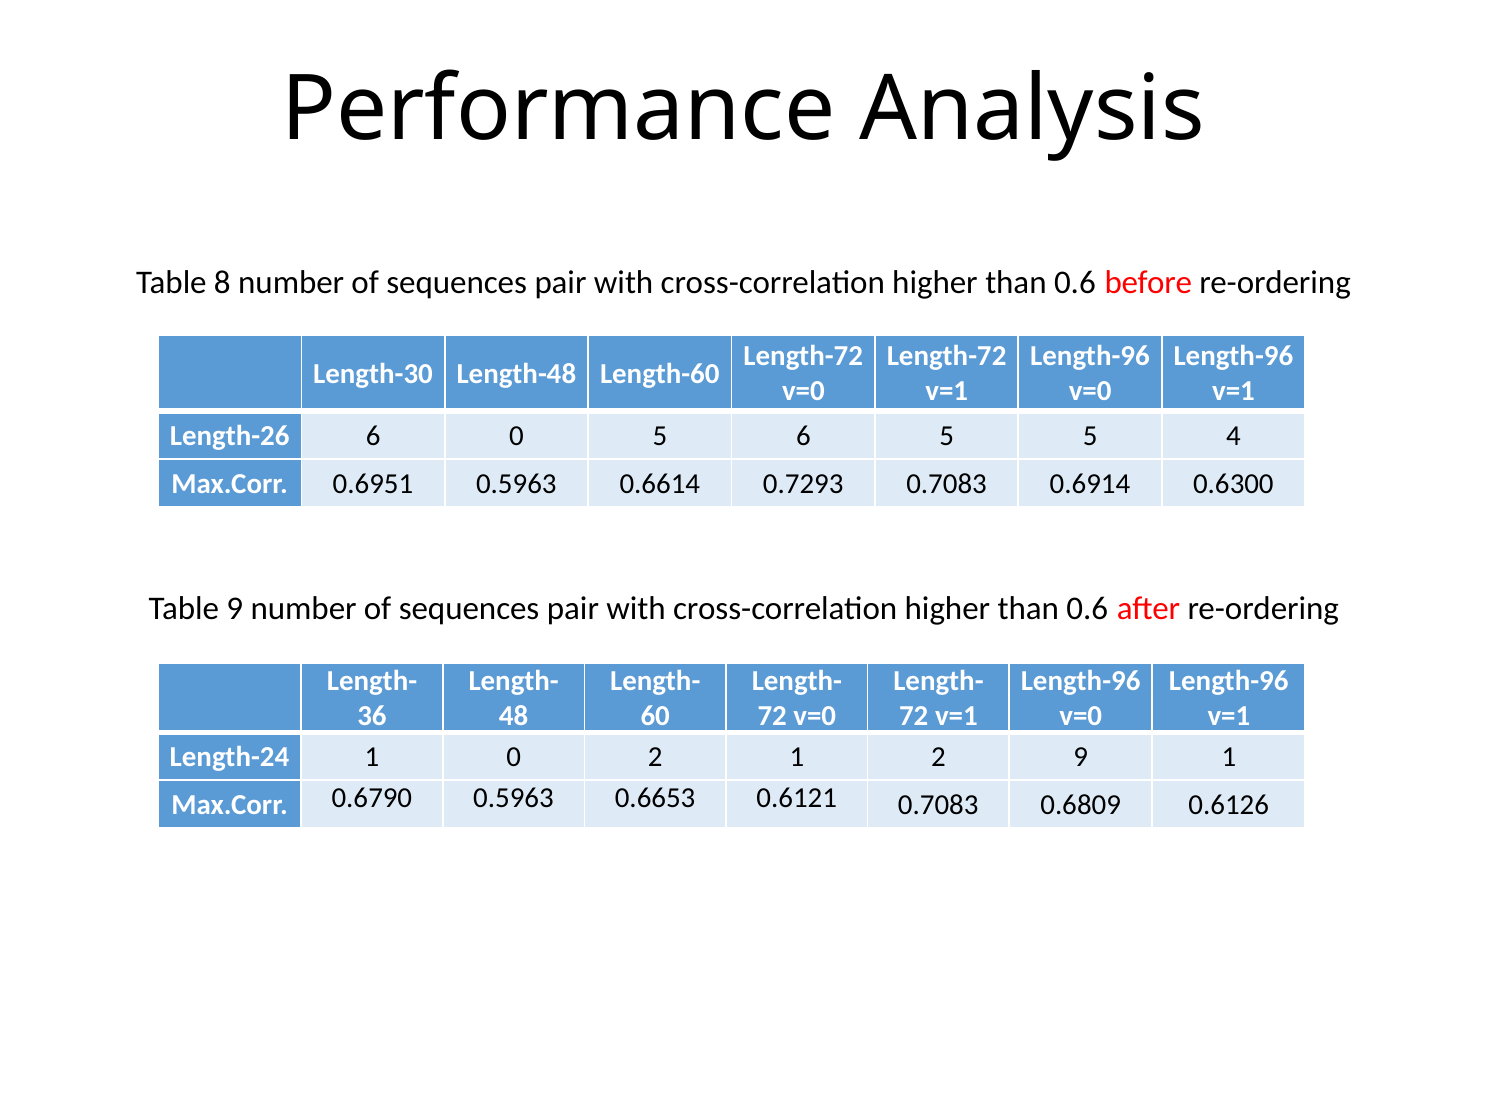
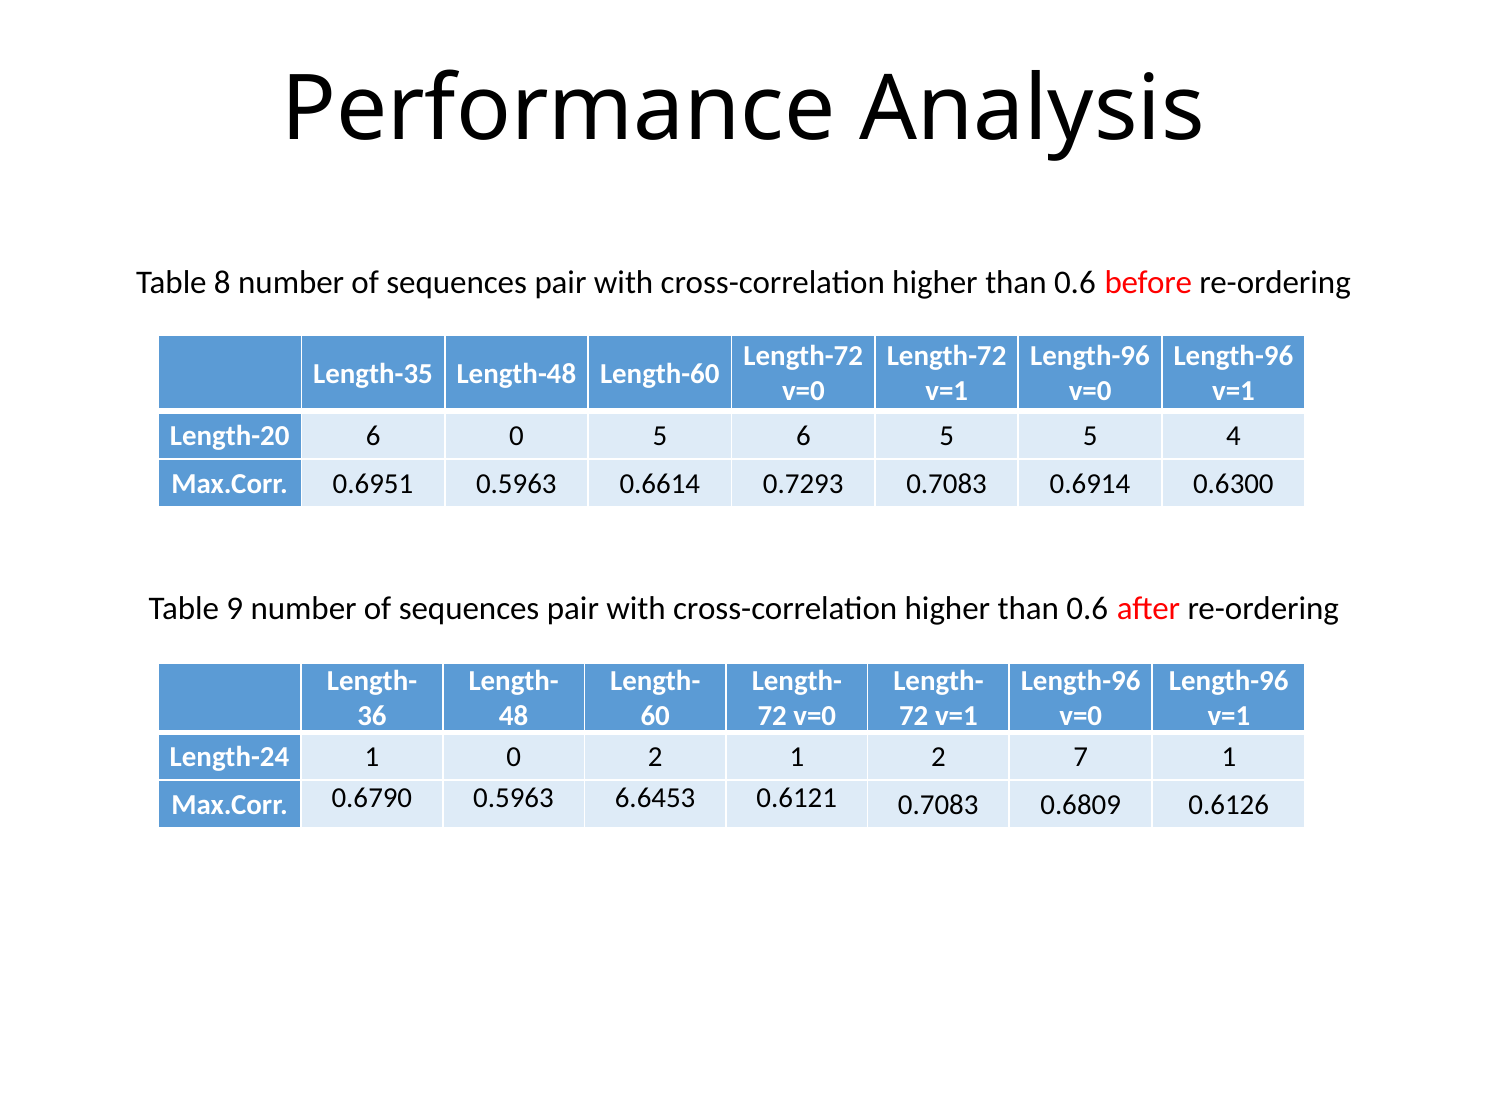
Length-30: Length-30 -> Length-35
Length-26: Length-26 -> Length-20
2 9: 9 -> 7
0.6653: 0.6653 -> 6.6453
